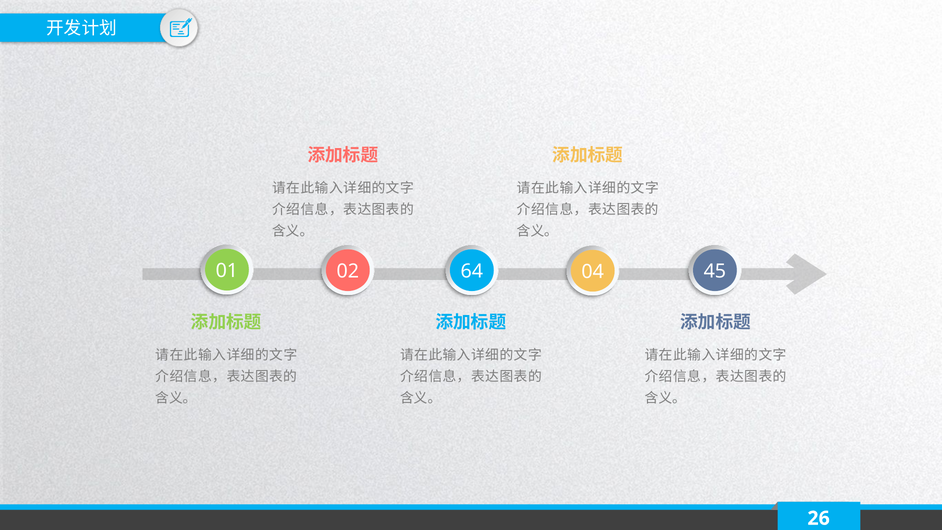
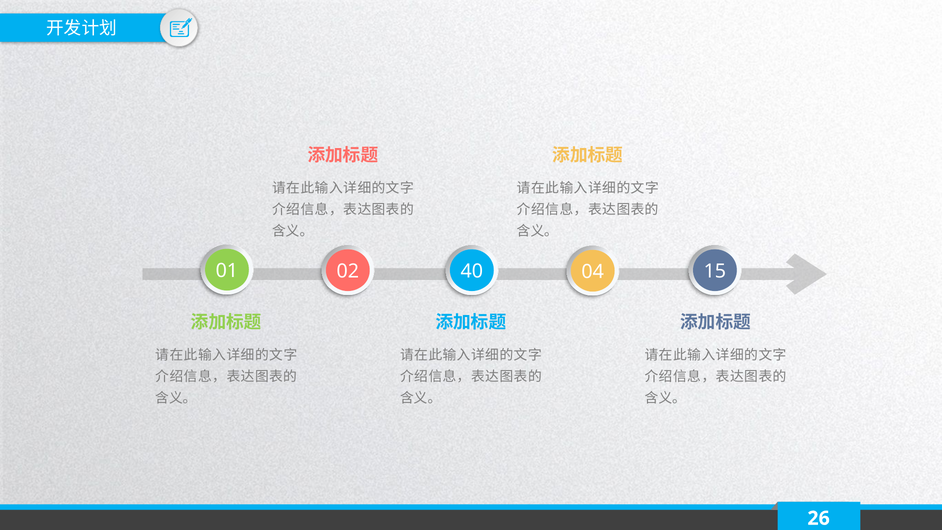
64: 64 -> 40
45: 45 -> 15
